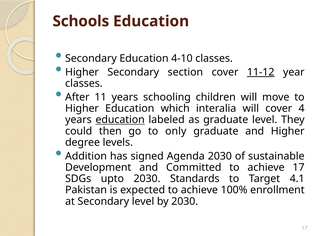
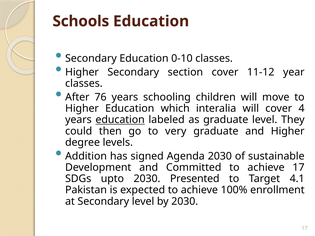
4-10: 4-10 -> 0-10
11-12 underline: present -> none
11: 11 -> 76
only: only -> very
Standards: Standards -> Presented
